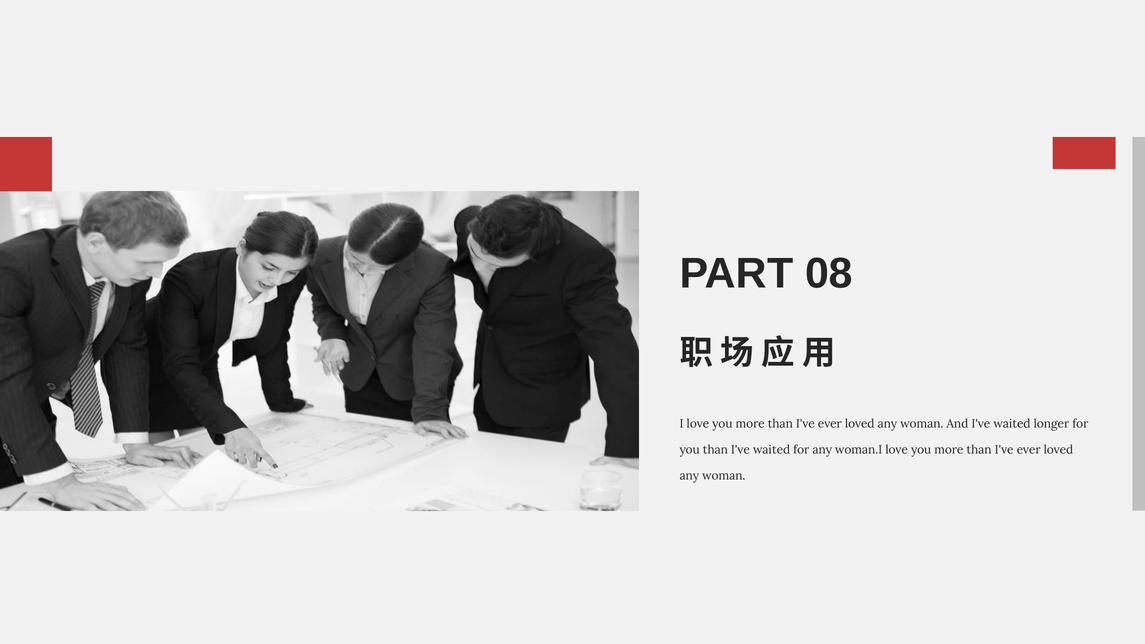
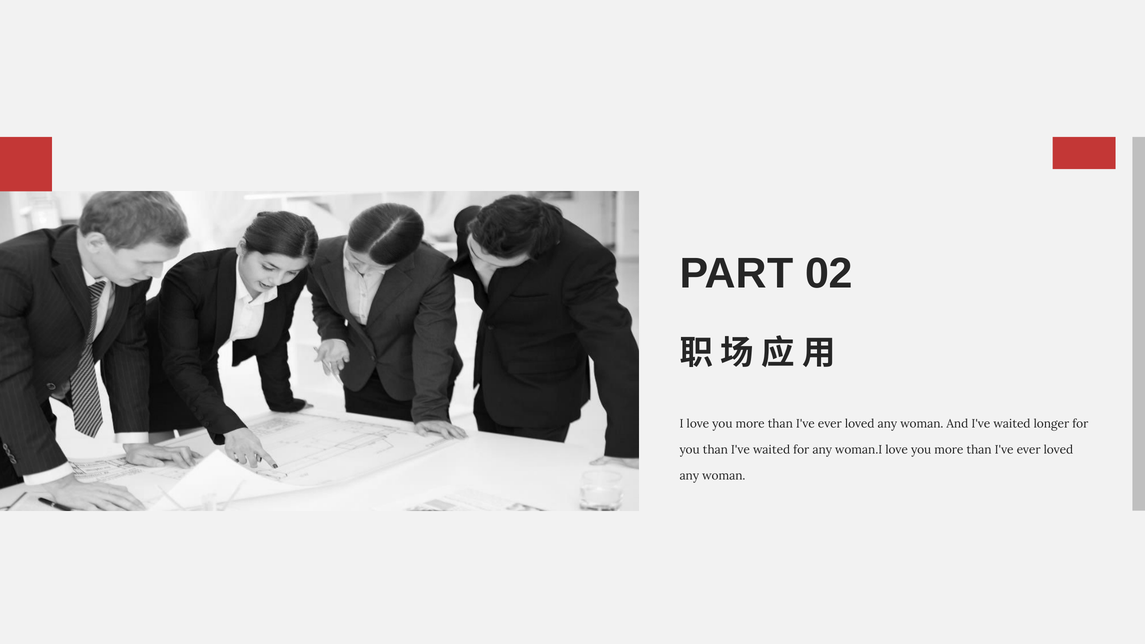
08: 08 -> 02
